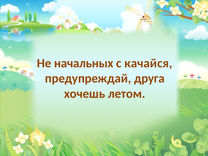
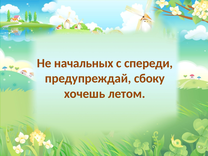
качайся: качайся -> спереди
друга: друга -> сбоку
